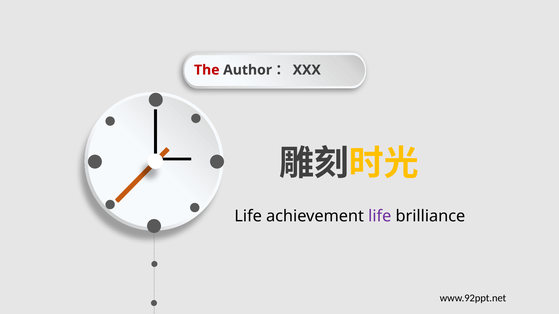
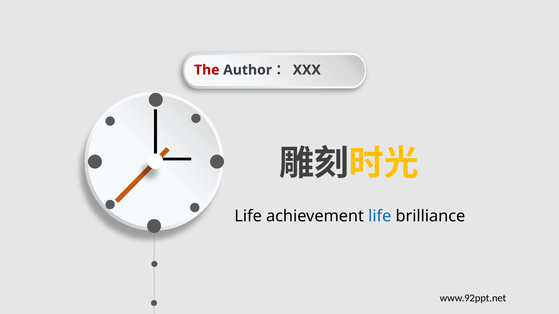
life at (380, 217) colour: purple -> blue
